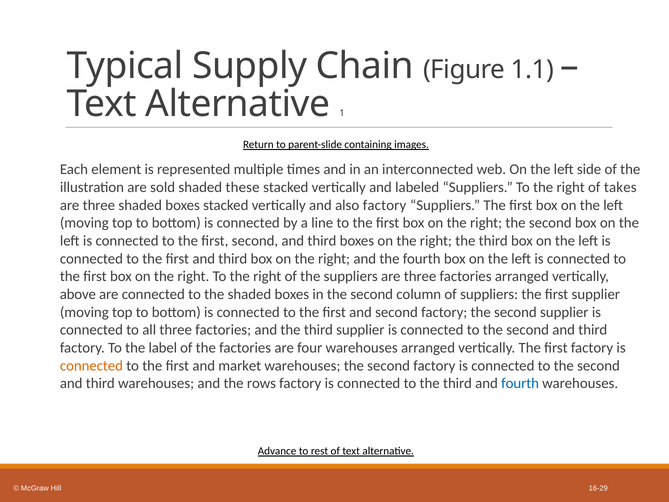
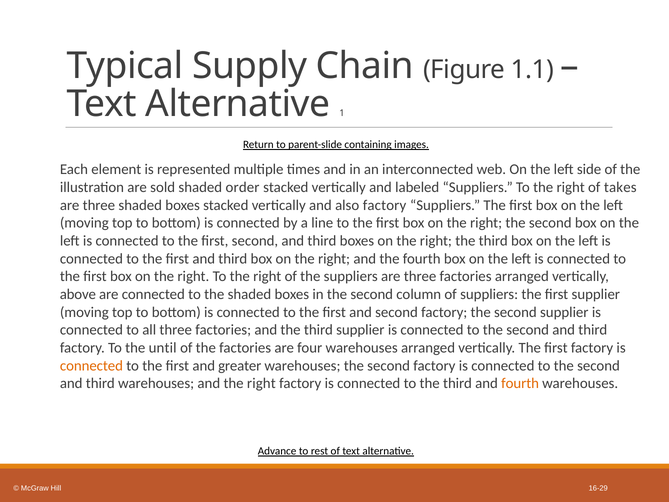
these: these -> order
label: label -> until
market: market -> greater
and the rows: rows -> right
fourth at (520, 383) colour: blue -> orange
